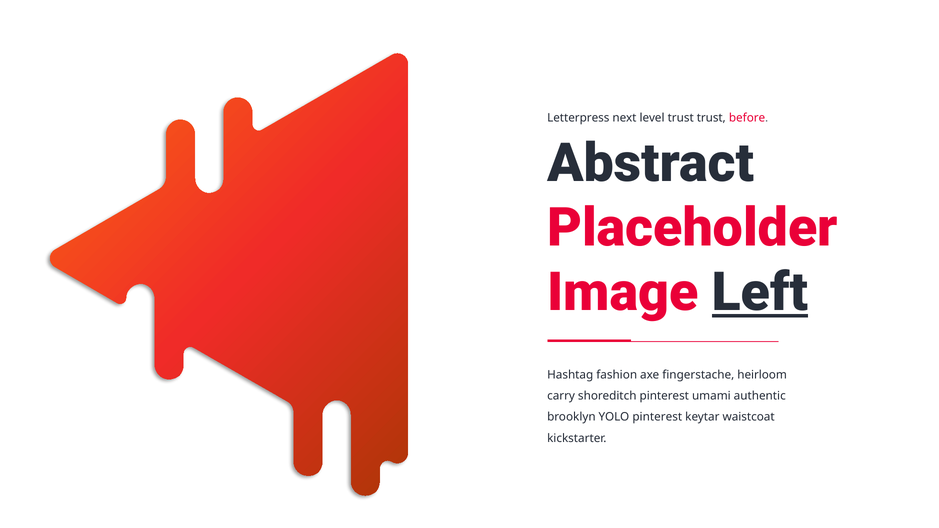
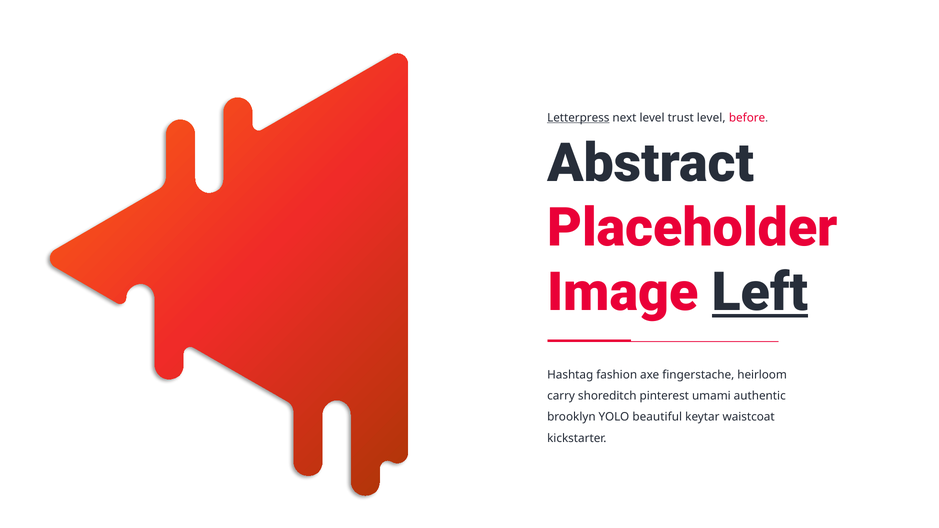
Letterpress underline: none -> present
trust trust: trust -> level
YOLO pinterest: pinterest -> beautiful
